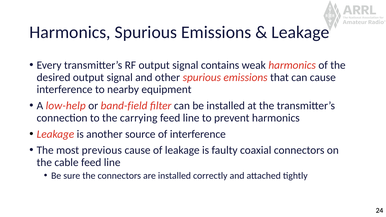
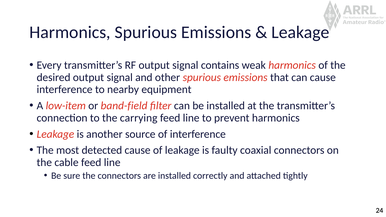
low-help: low-help -> low-item
previous: previous -> detected
